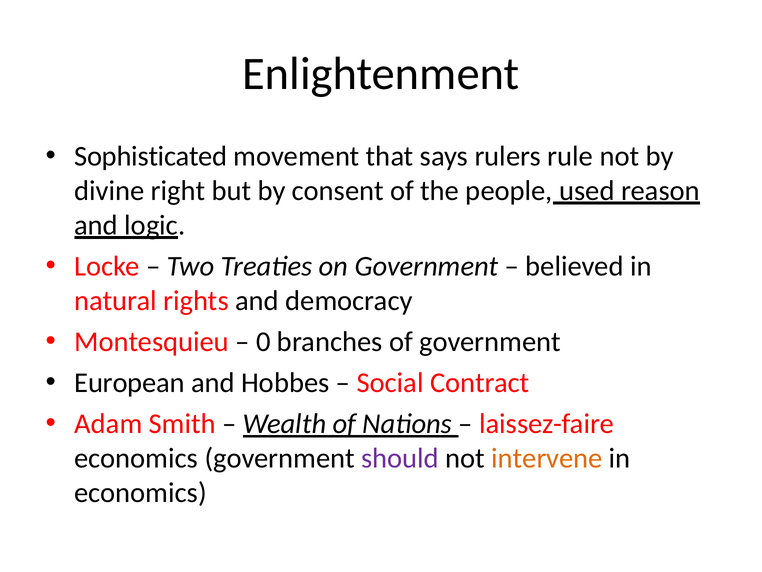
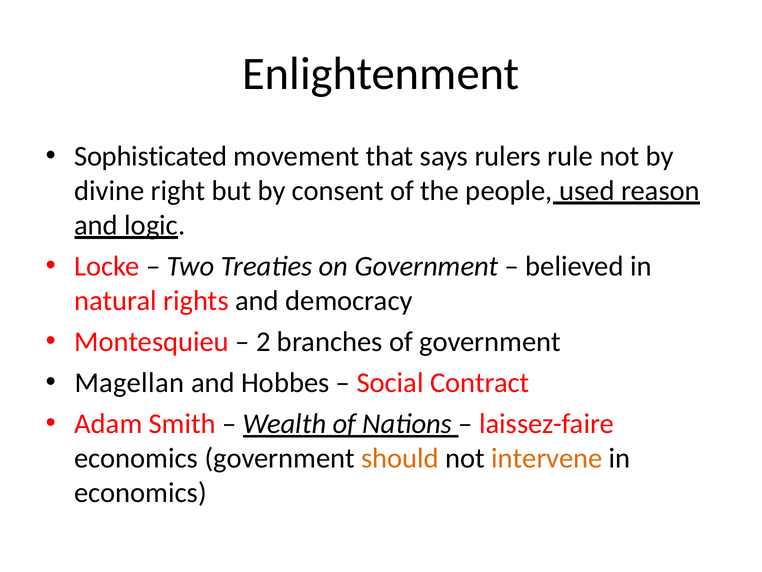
0: 0 -> 2
European: European -> Magellan
should colour: purple -> orange
